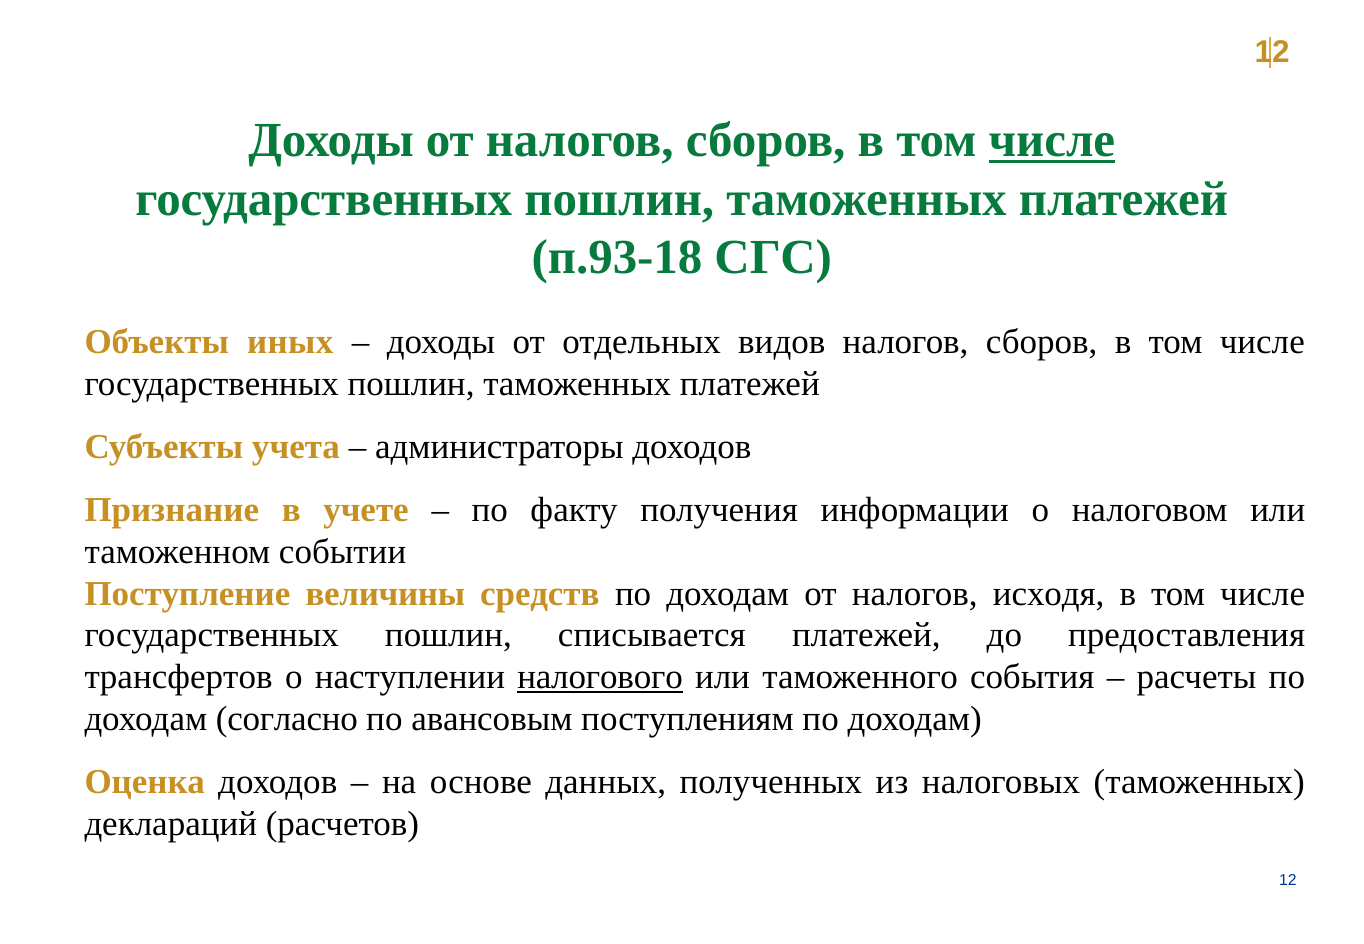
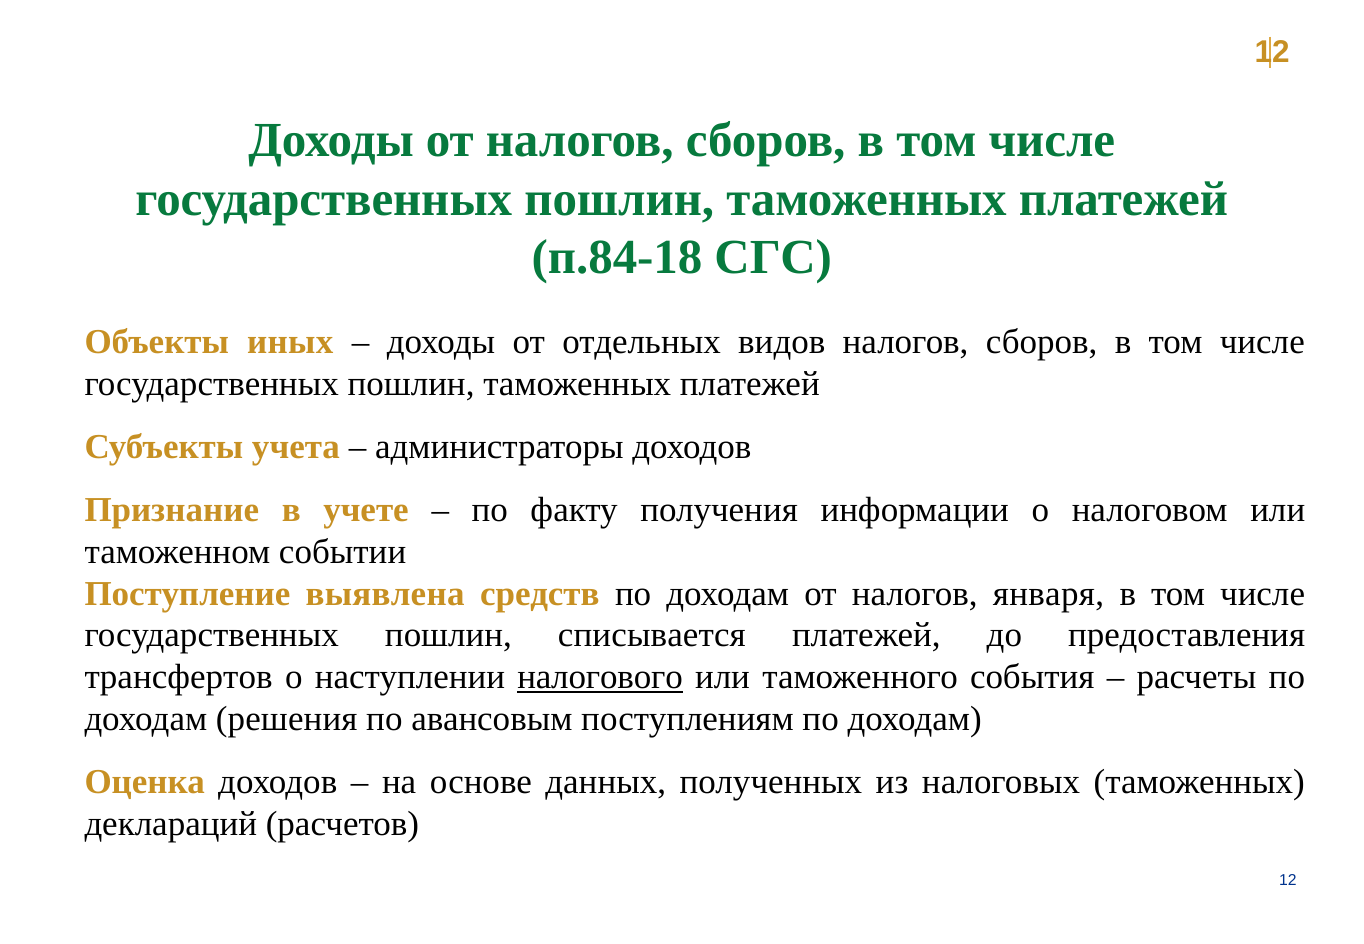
числе at (1052, 140) underline: present -> none
п.93-18: п.93-18 -> п.84-18
величины: величины -> выявлена
исходя: исходя -> января
согласно: согласно -> решения
